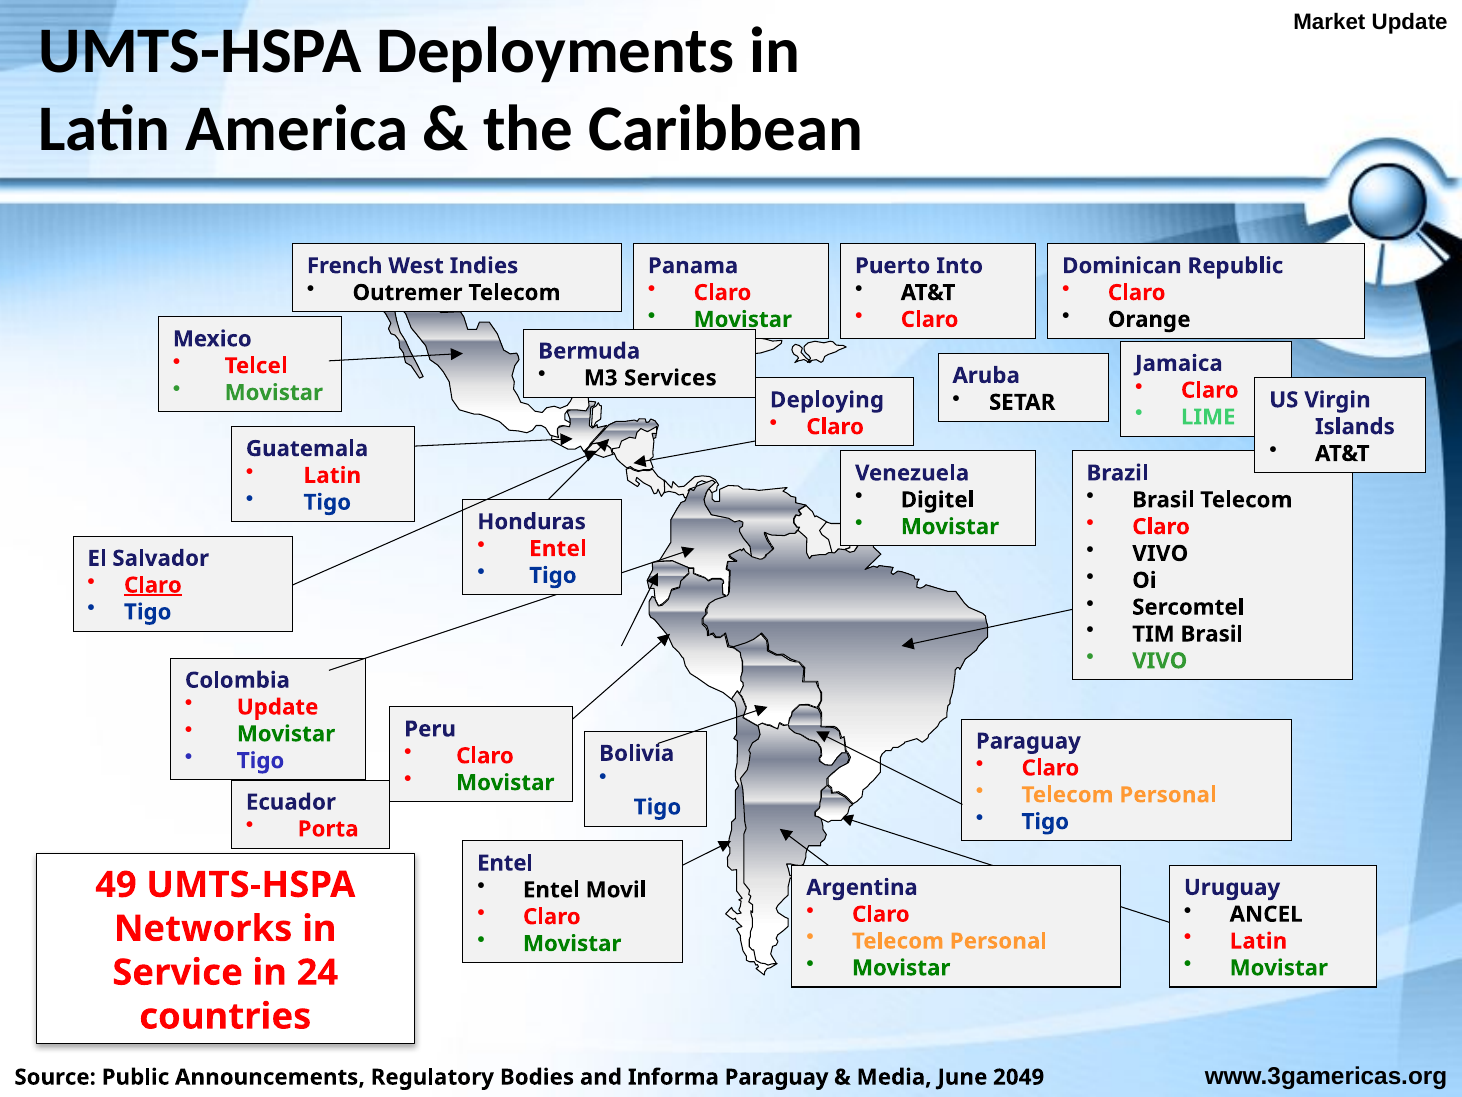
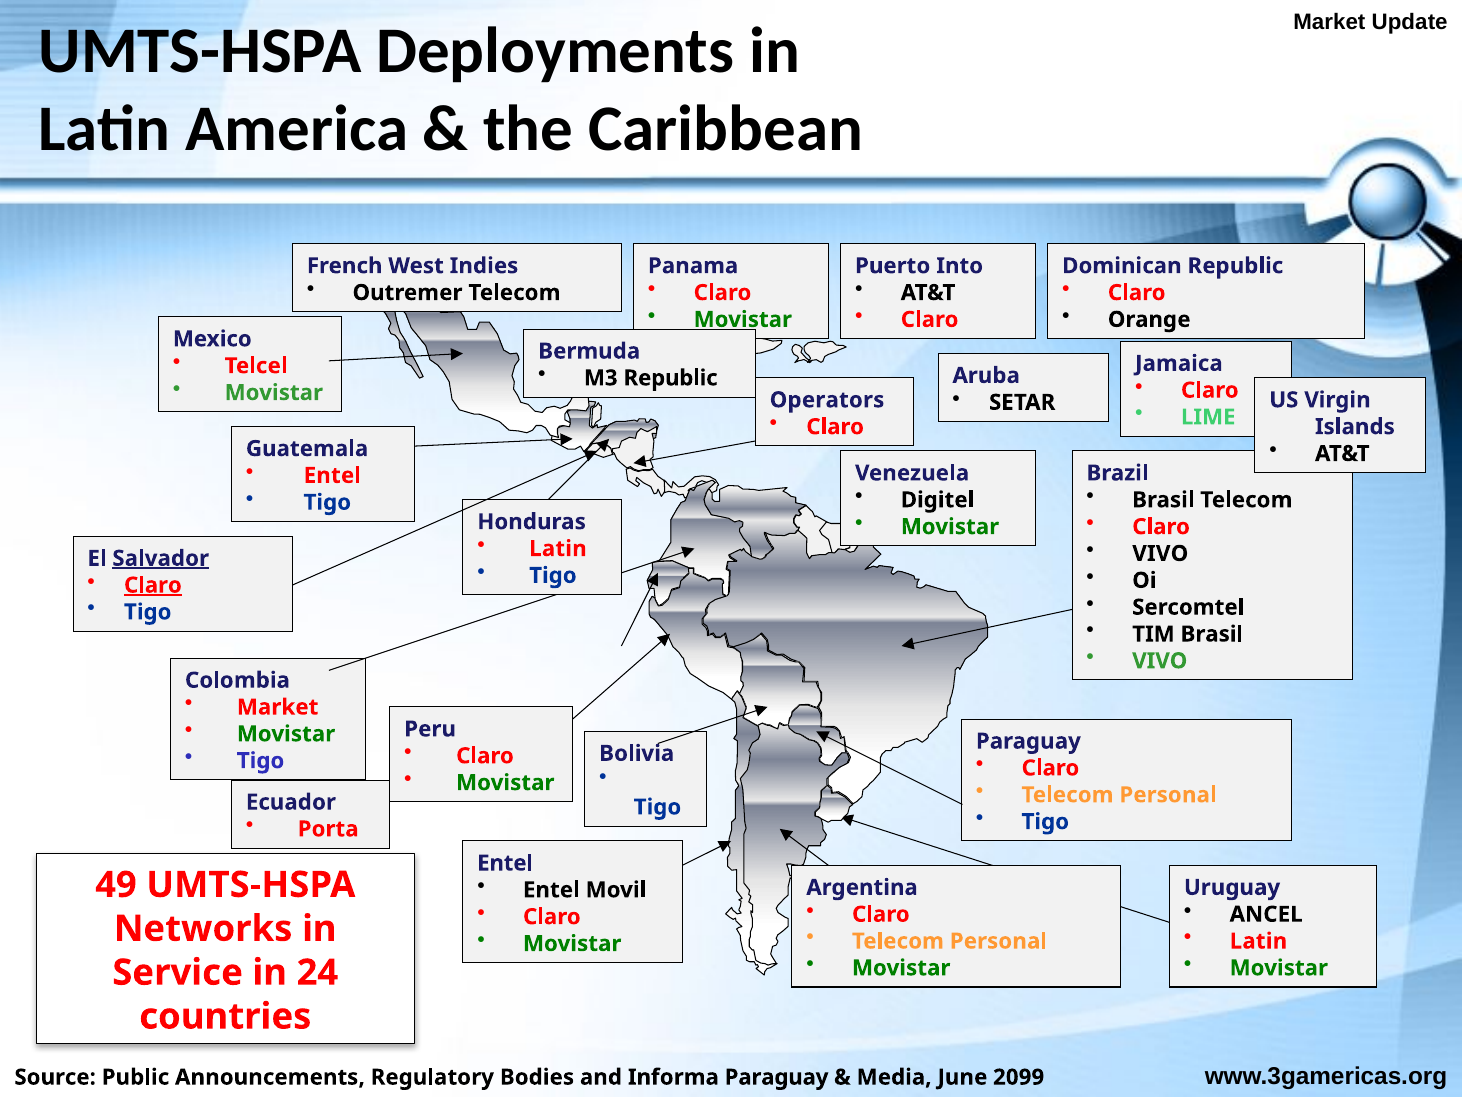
M3 Services: Services -> Republic
Deploying: Deploying -> Operators
Latin at (332, 475): Latin -> Entel
Entel at (558, 548): Entel -> Latin
Salvador underline: none -> present
Update at (278, 707): Update -> Market
2049: 2049 -> 2099
